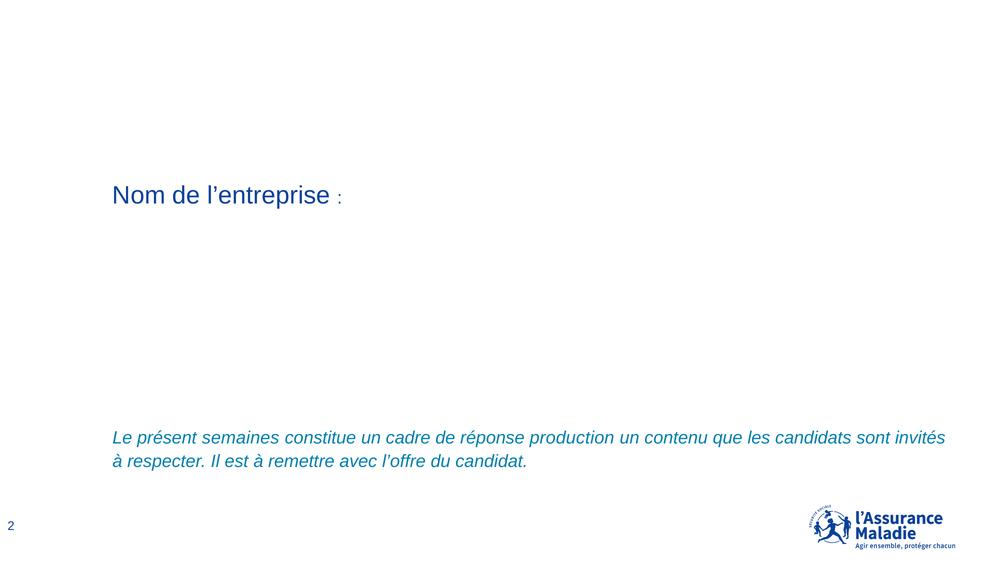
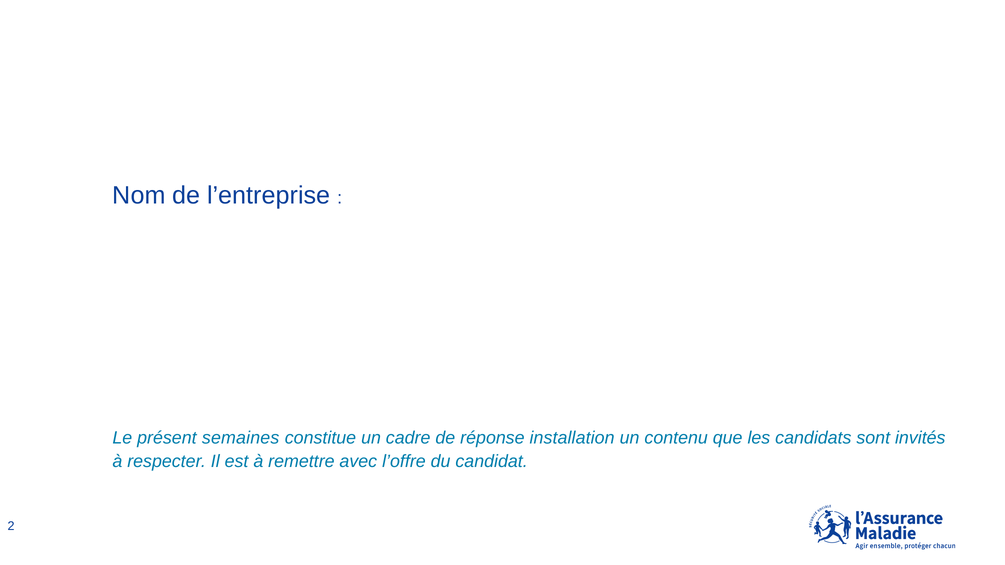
production: production -> installation
